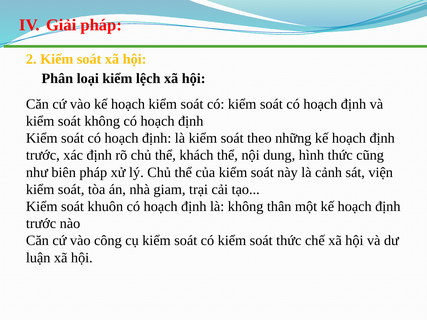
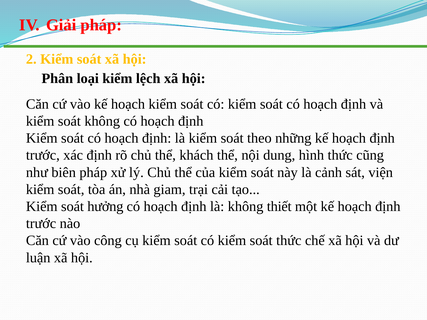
khuôn: khuôn -> hưởng
thân: thân -> thiết
